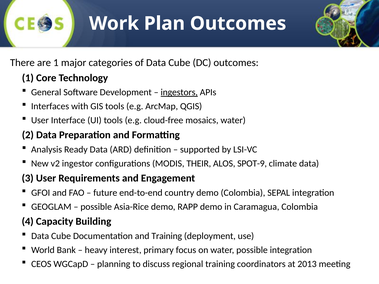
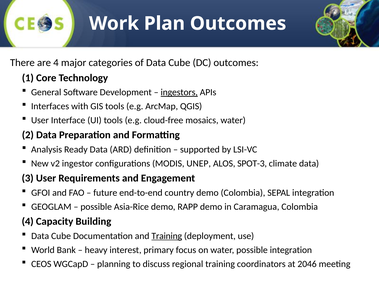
are 1: 1 -> 4
THEIR: THEIR -> UNEP
SPOT-9: SPOT-9 -> SPOT-3
Training at (167, 236) underline: none -> present
2013: 2013 -> 2046
